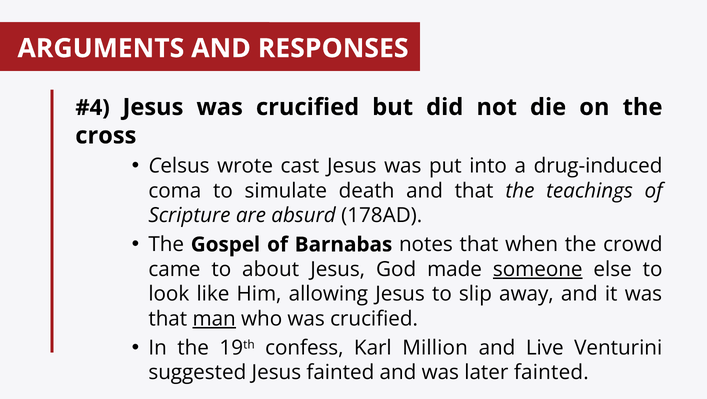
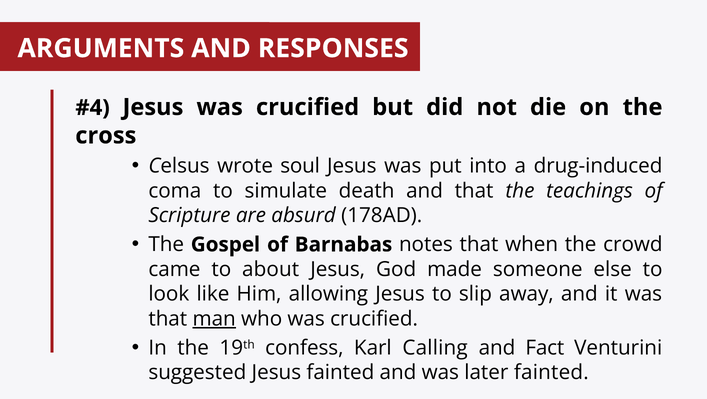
cast: cast -> soul
someone underline: present -> none
Million: Million -> Calling
Live: Live -> Fact
